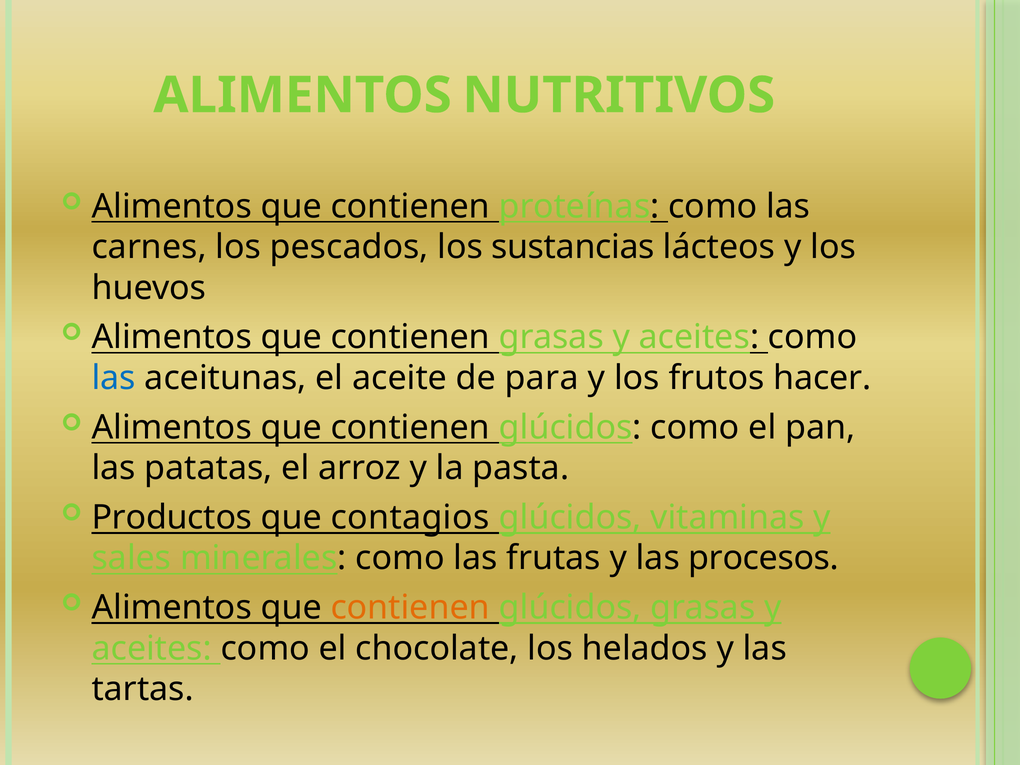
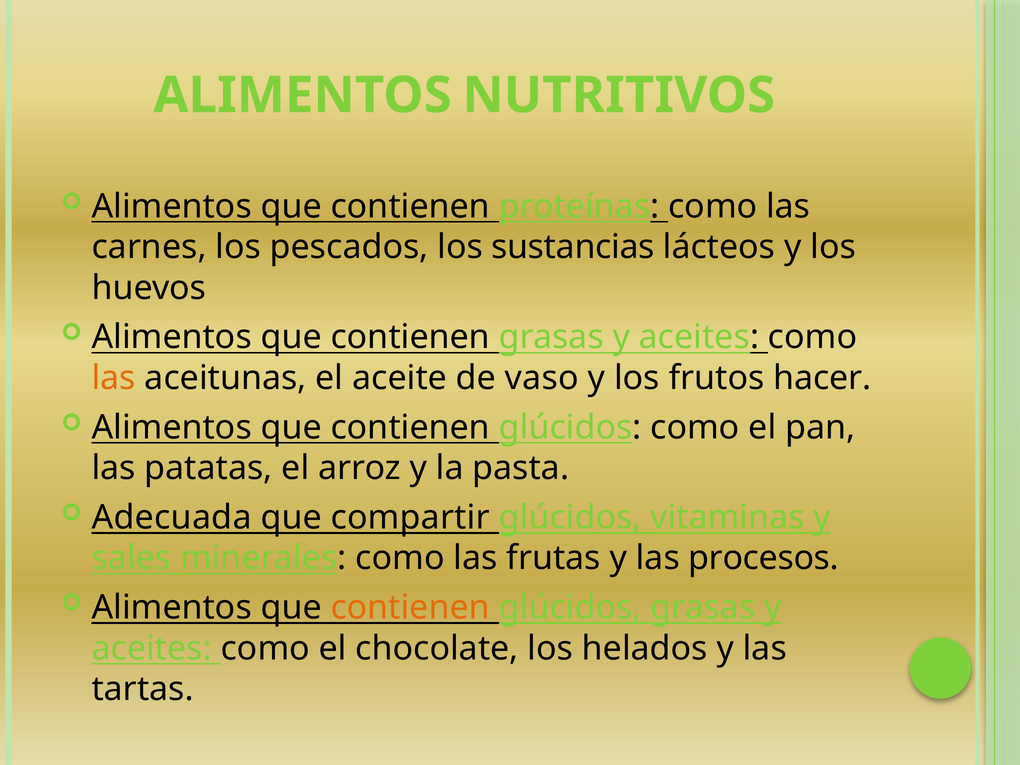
las at (114, 378) colour: blue -> orange
para: para -> vaso
Productos: Productos -> Adecuada
contagios: contagios -> compartir
